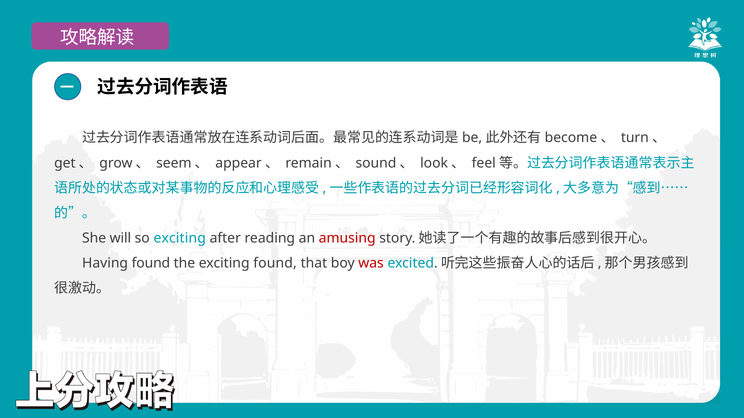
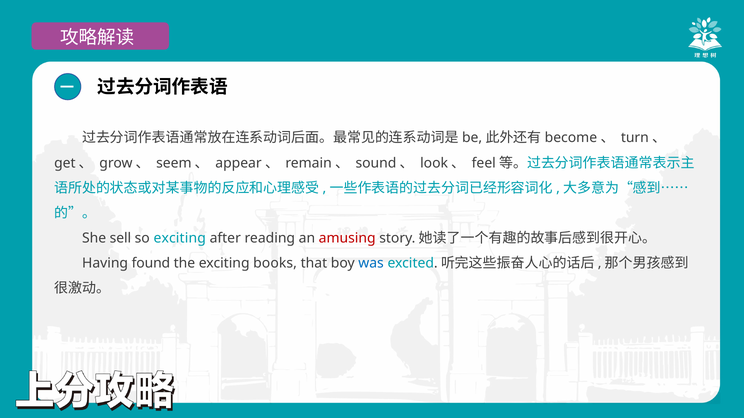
will: will -> sell
exciting found: found -> books
was colour: red -> blue
